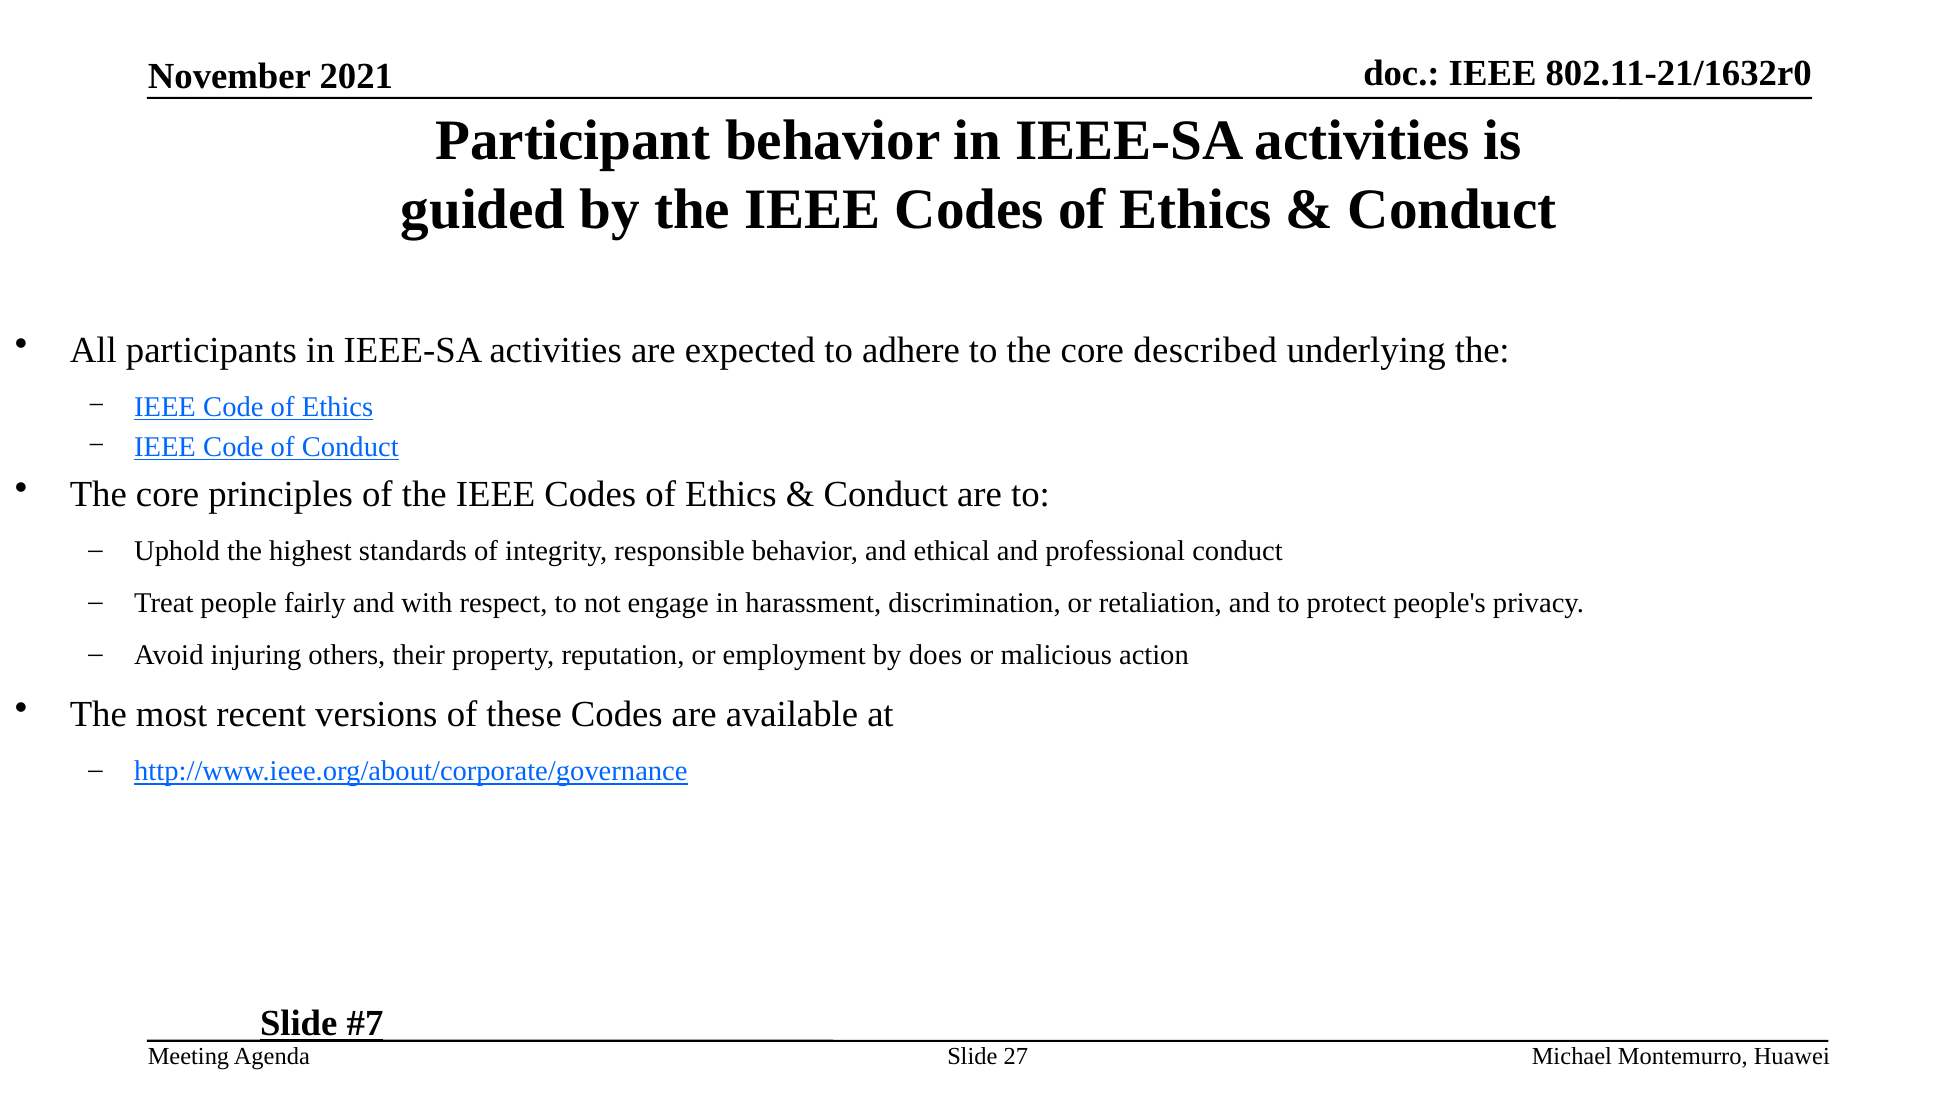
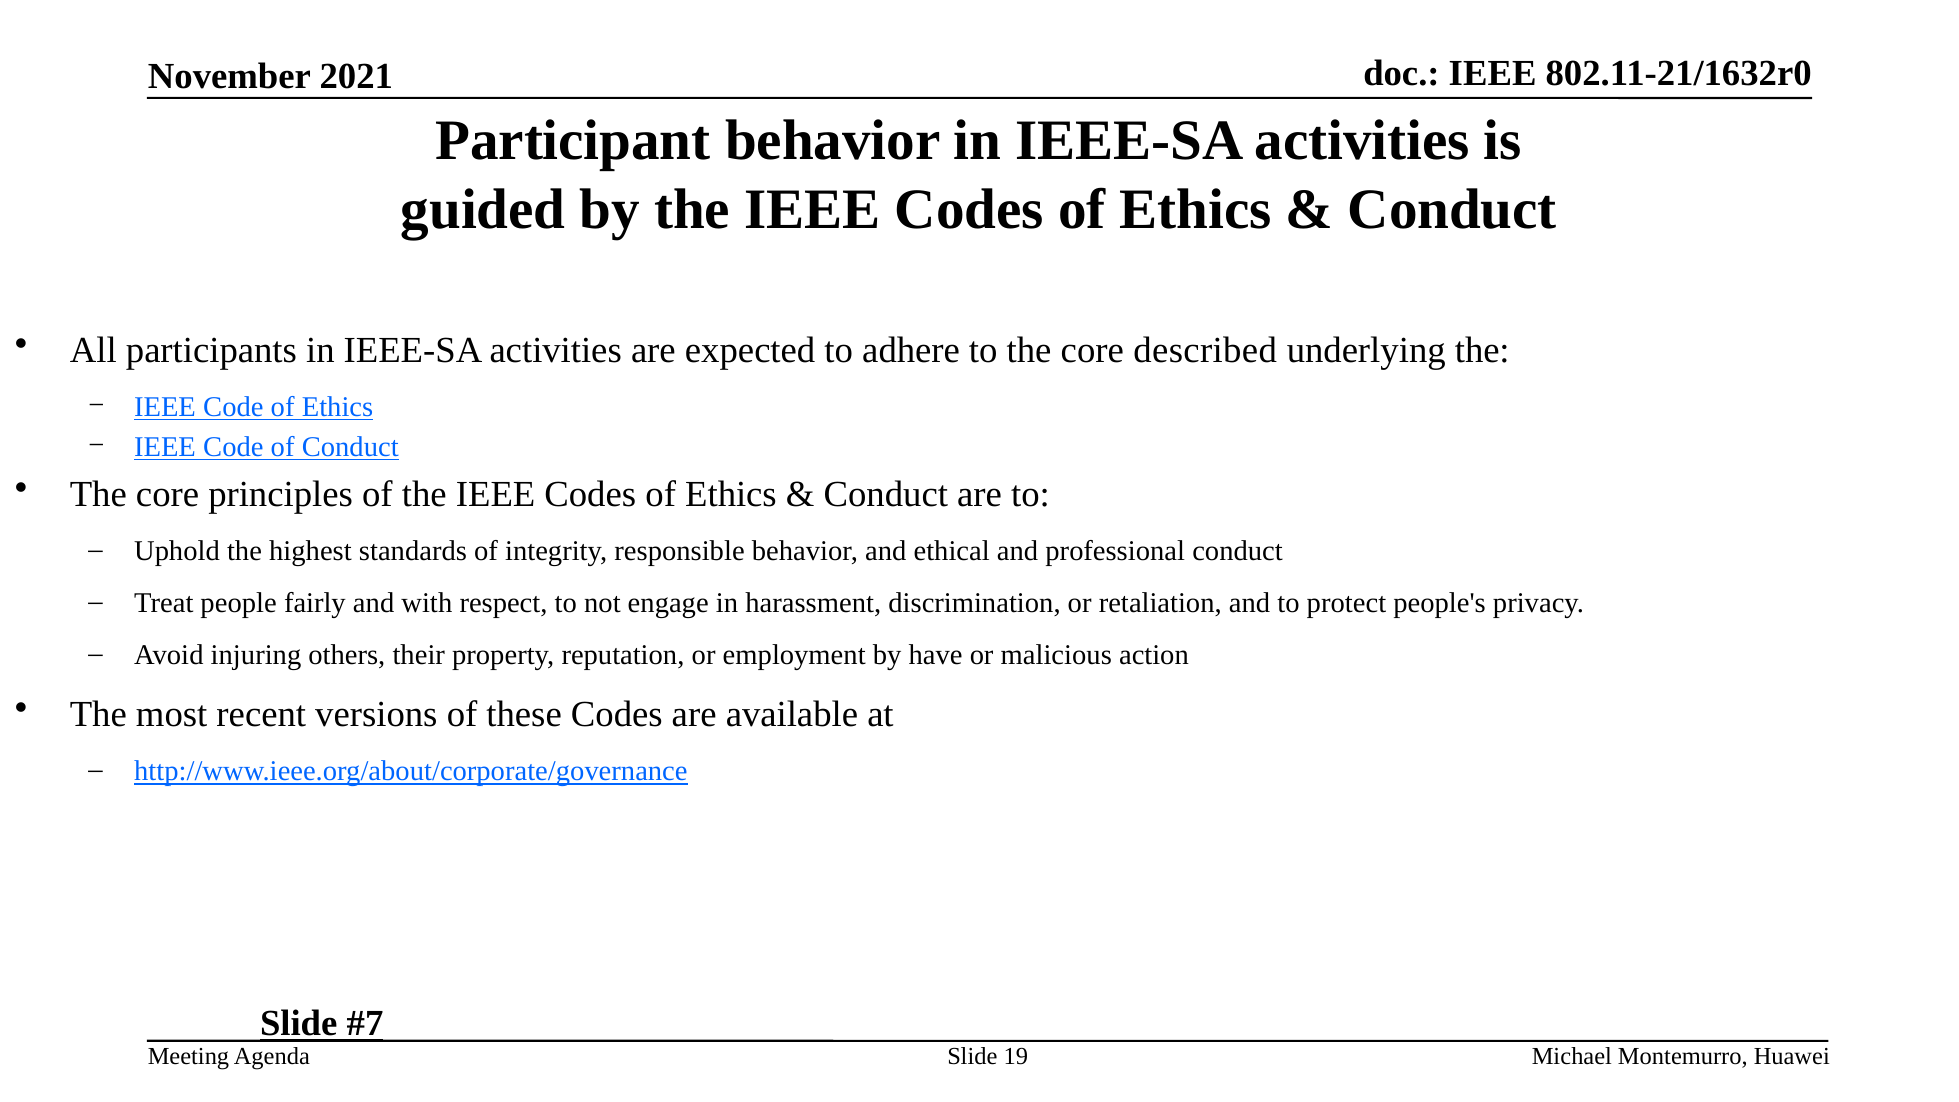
does: does -> have
27: 27 -> 19
